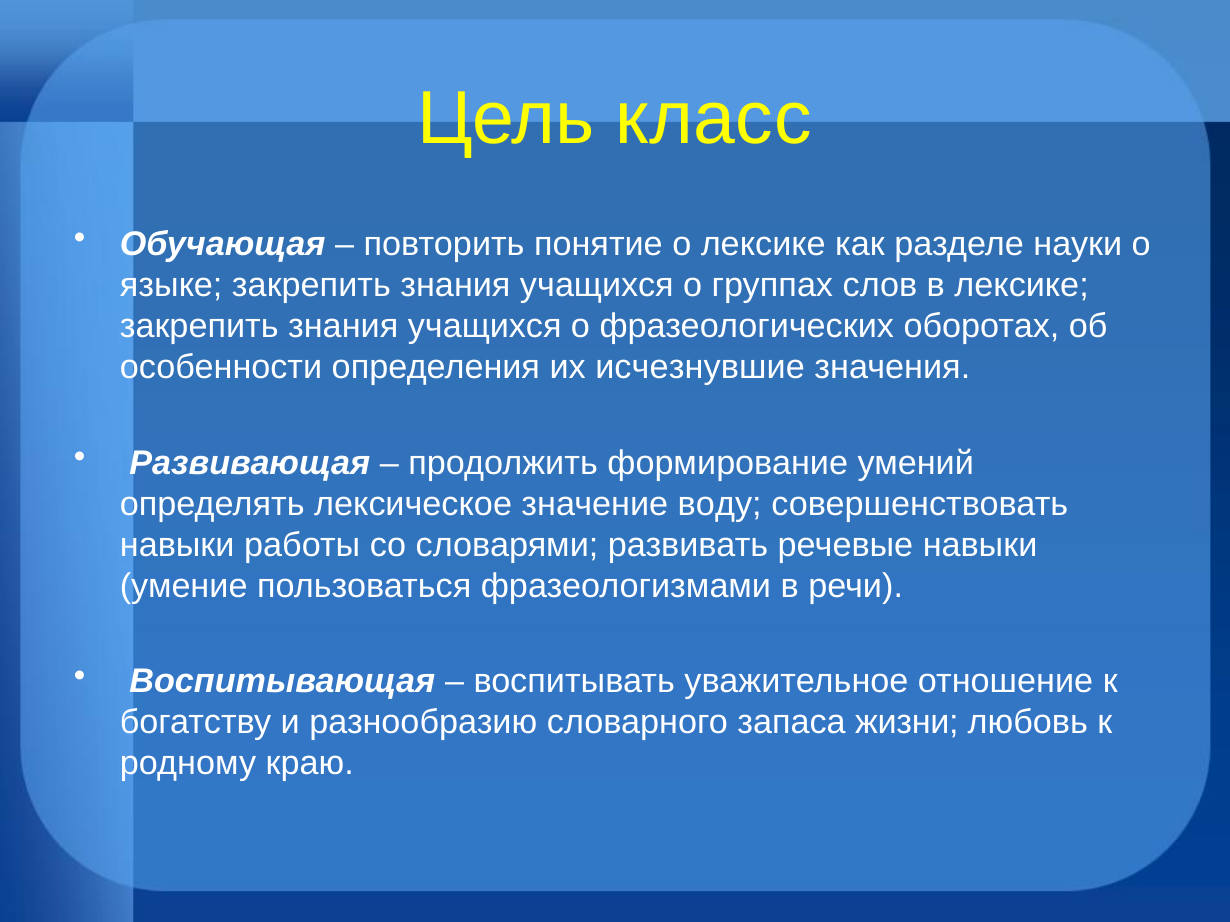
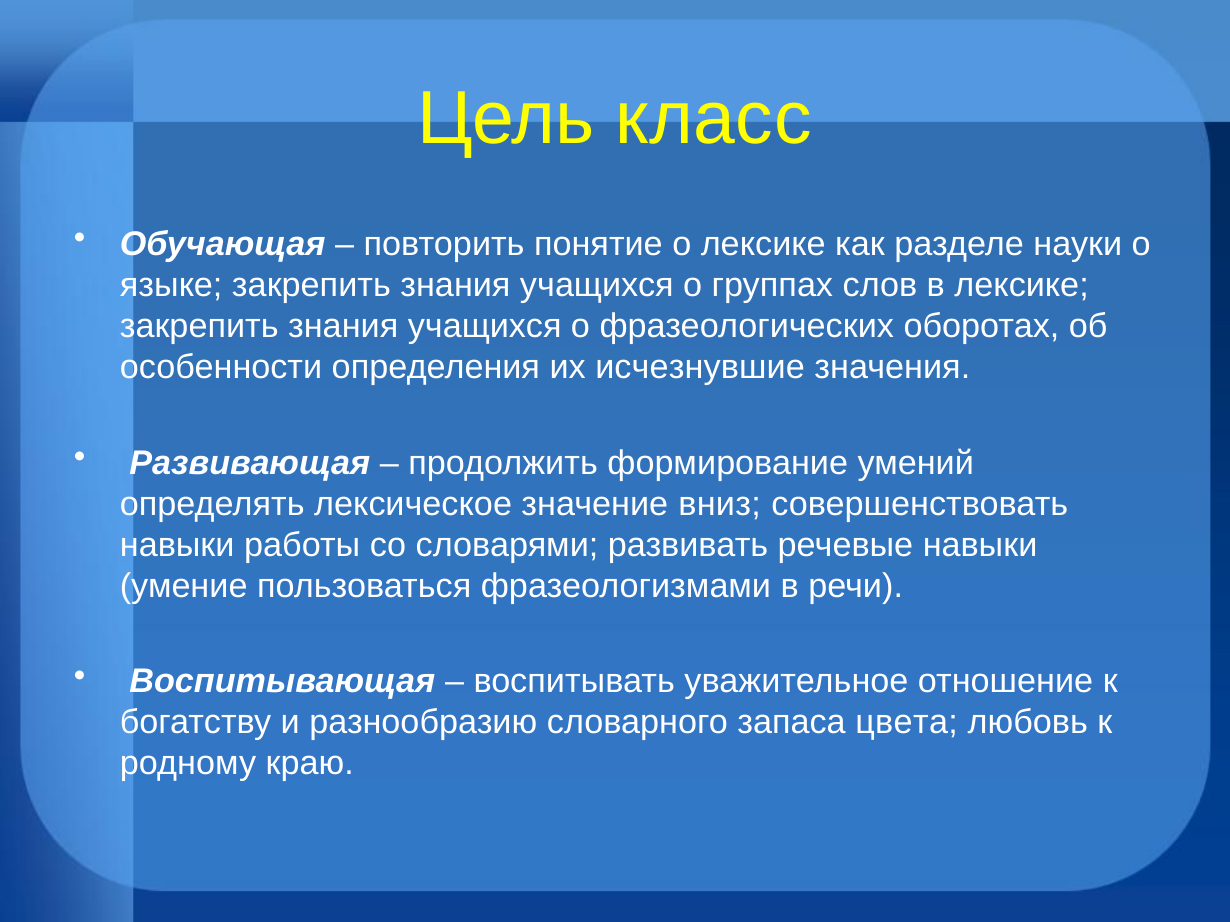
воду: воду -> вниз
жизни: жизни -> цвета
